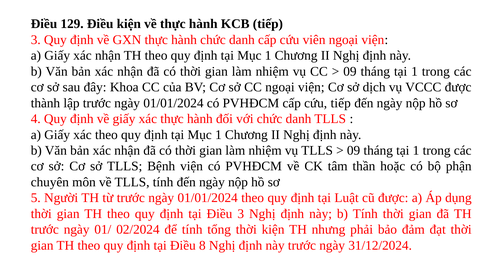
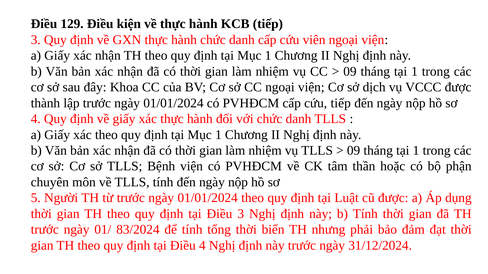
02/2024: 02/2024 -> 83/2024
thời kiện: kiện -> biển
Điều 8: 8 -> 4
